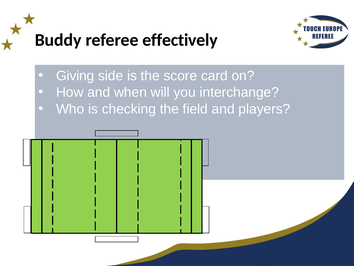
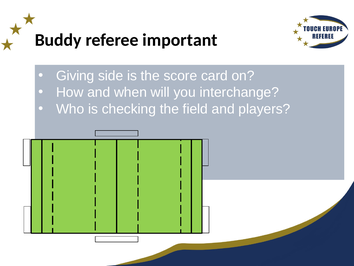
effectively: effectively -> important
